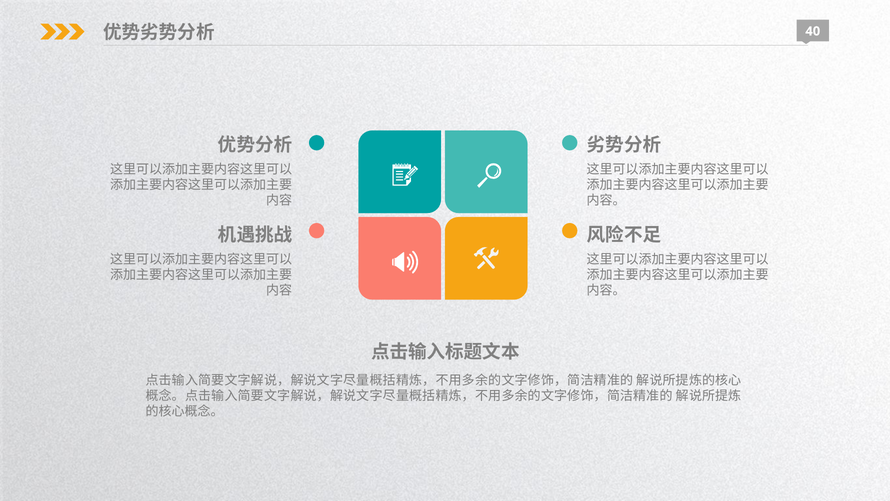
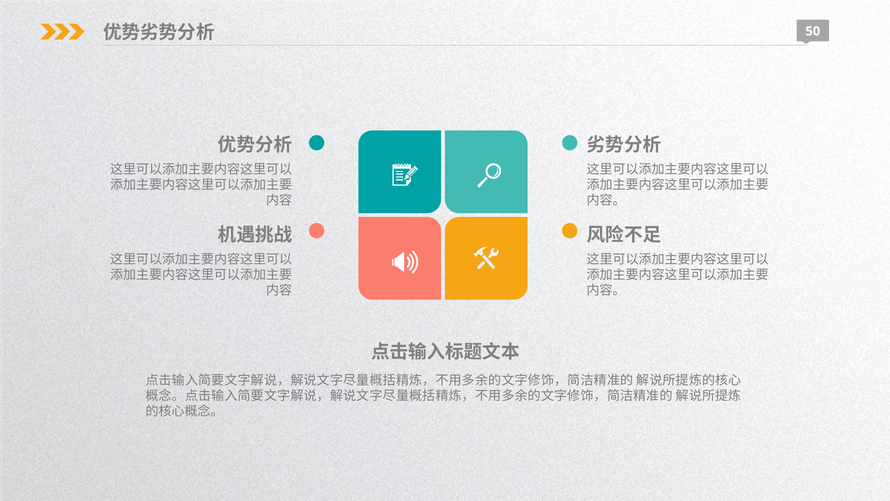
40: 40 -> 50
